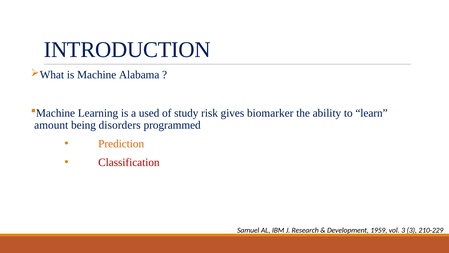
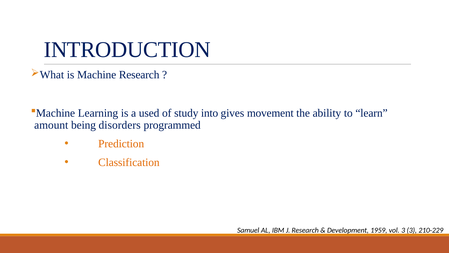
Machine Alabama: Alabama -> Research
risk: risk -> into
biomarker: biomarker -> movement
Classification colour: red -> orange
